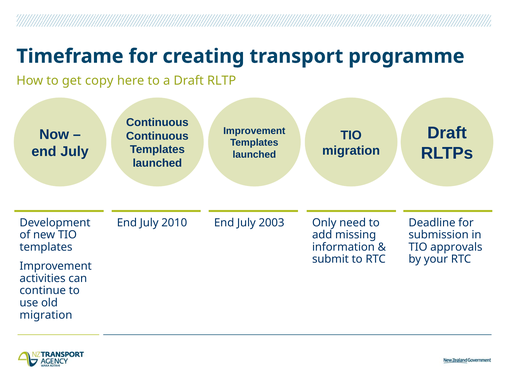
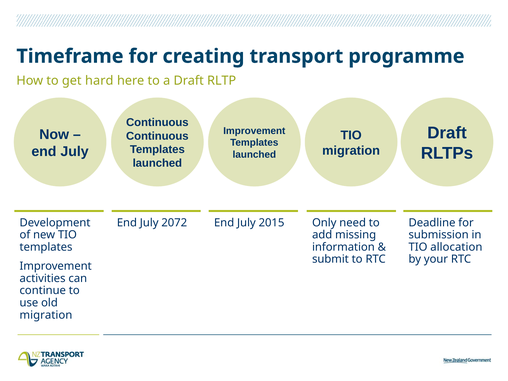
copy: copy -> hard
2010: 2010 -> 2072
2003: 2003 -> 2015
approvals: approvals -> allocation
